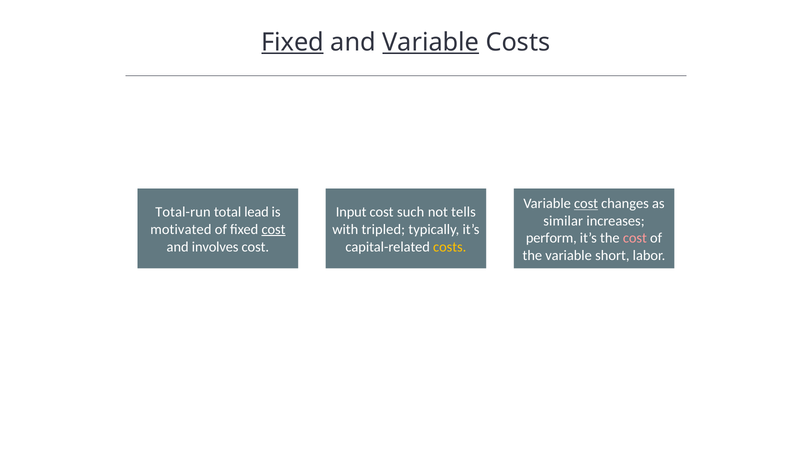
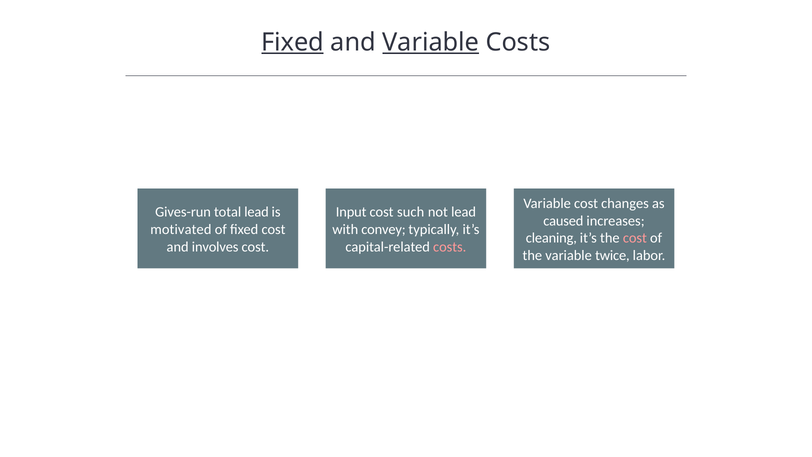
cost at (586, 203) underline: present -> none
Total-run: Total-run -> Gives-run
not tells: tells -> lead
similar: similar -> caused
cost at (274, 229) underline: present -> none
tripled: tripled -> convey
perform: perform -> cleaning
costs at (450, 247) colour: yellow -> pink
short: short -> twice
